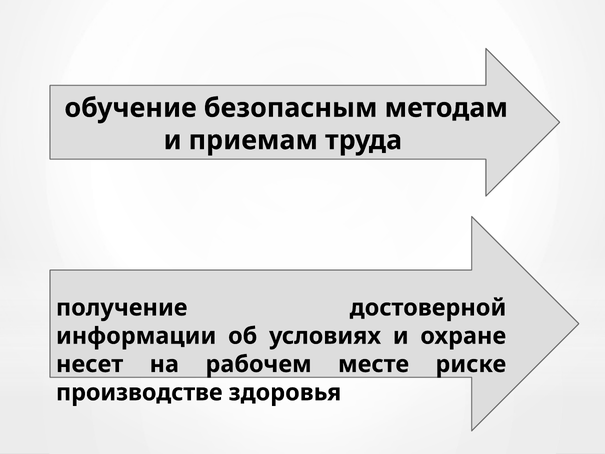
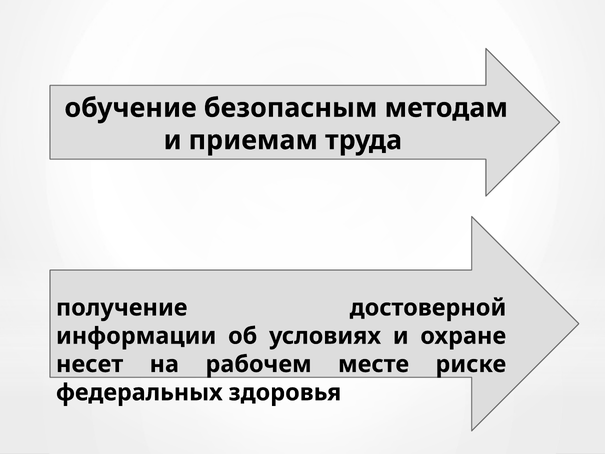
производстве: производстве -> федеральных
